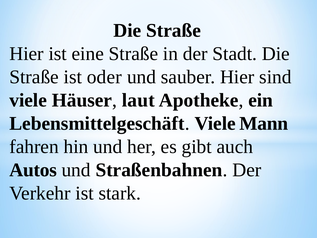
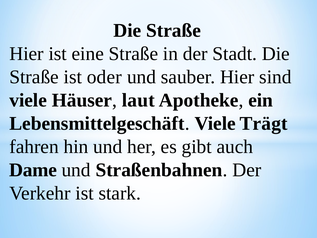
Mann: Mann -> Trägt
Autos: Autos -> Dame
